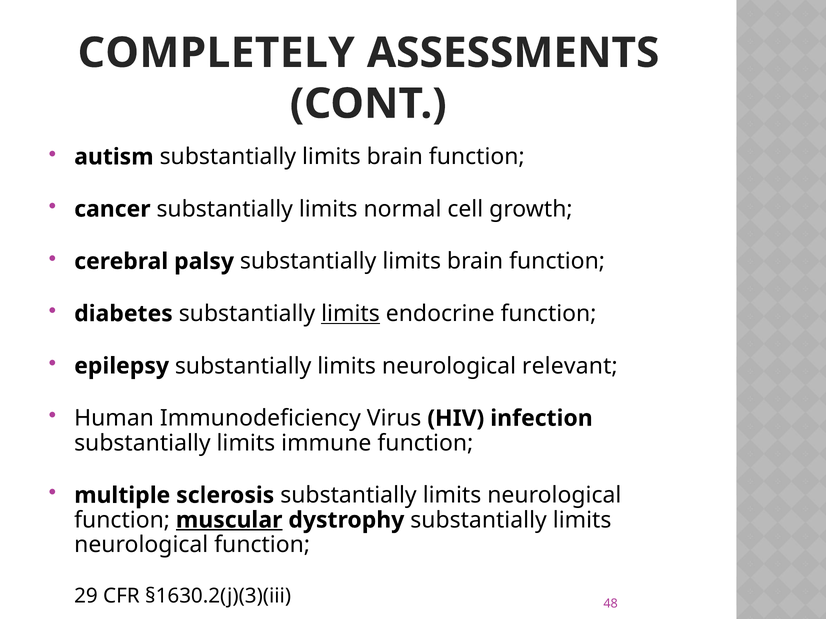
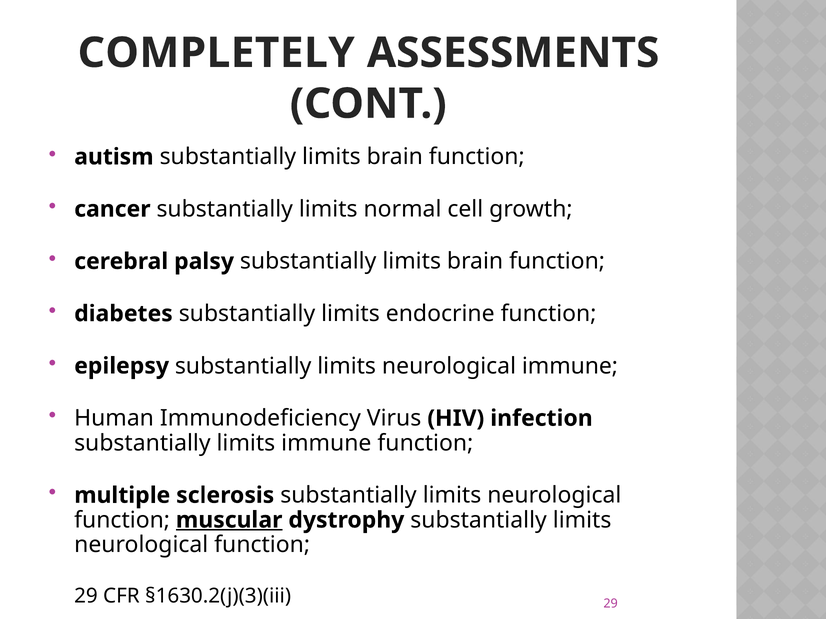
limits at (350, 314) underline: present -> none
neurological relevant: relevant -> immune
§1630.2(j)(3)(iii 48: 48 -> 29
